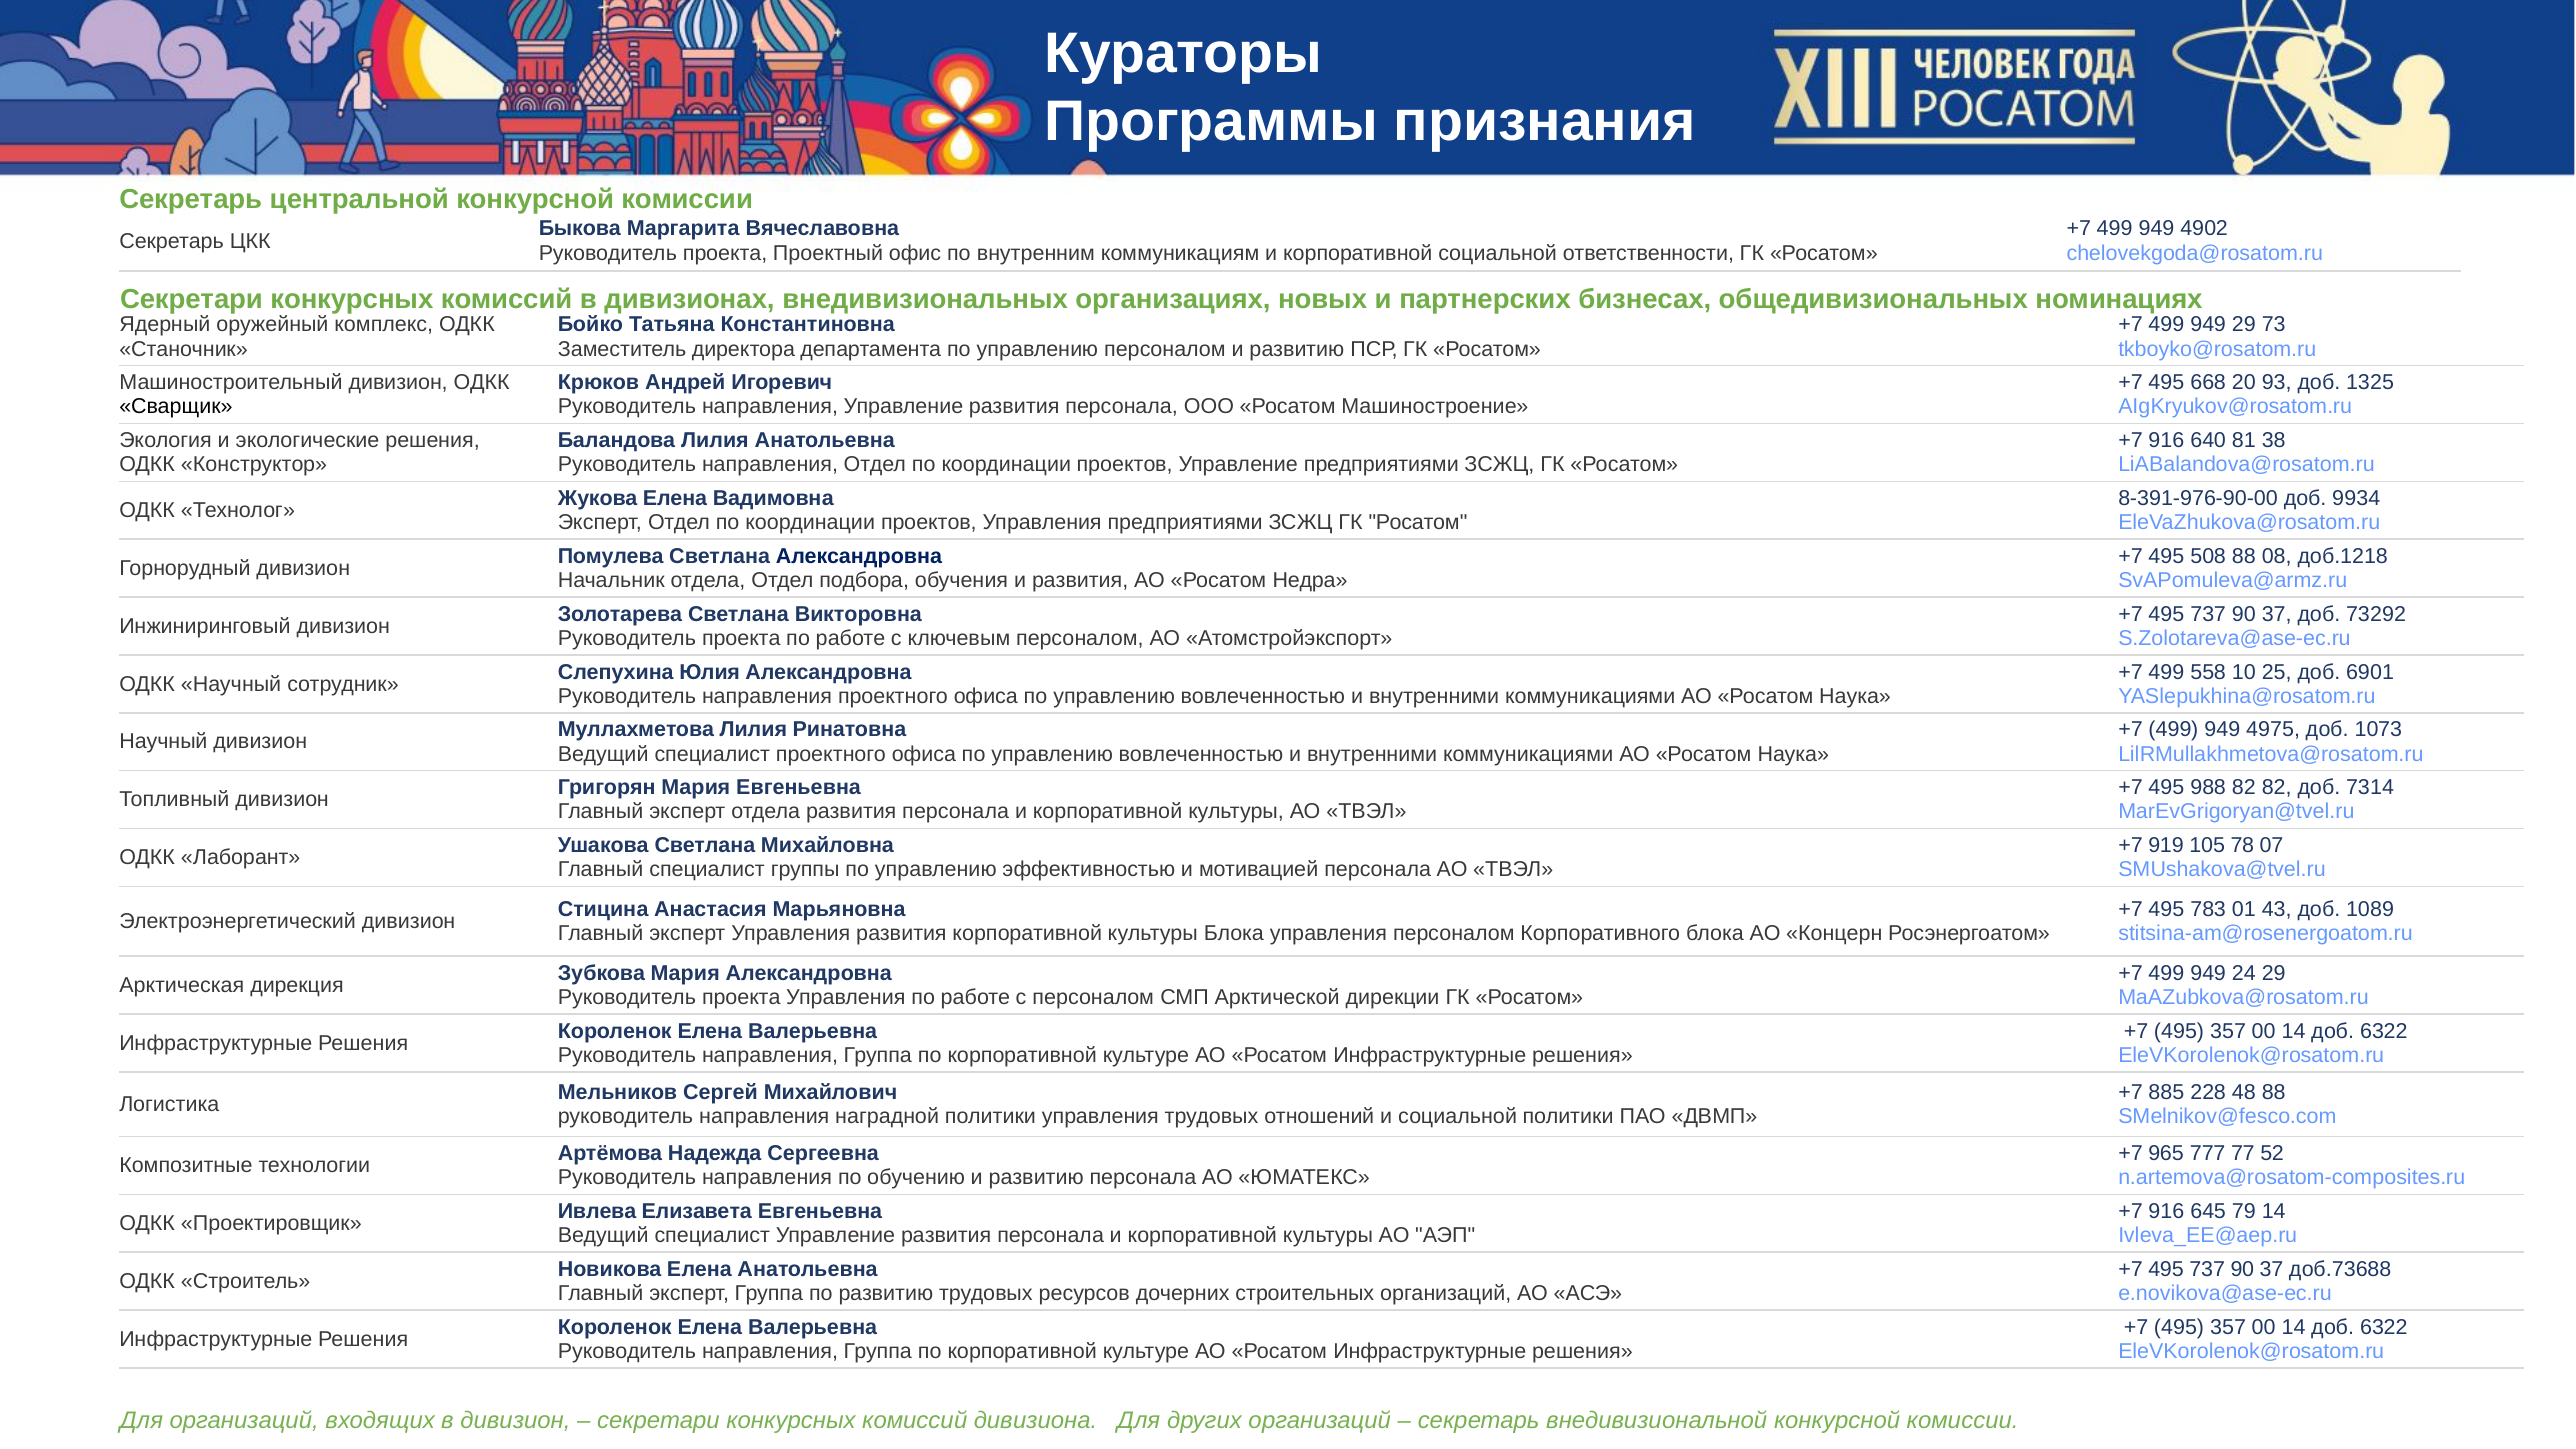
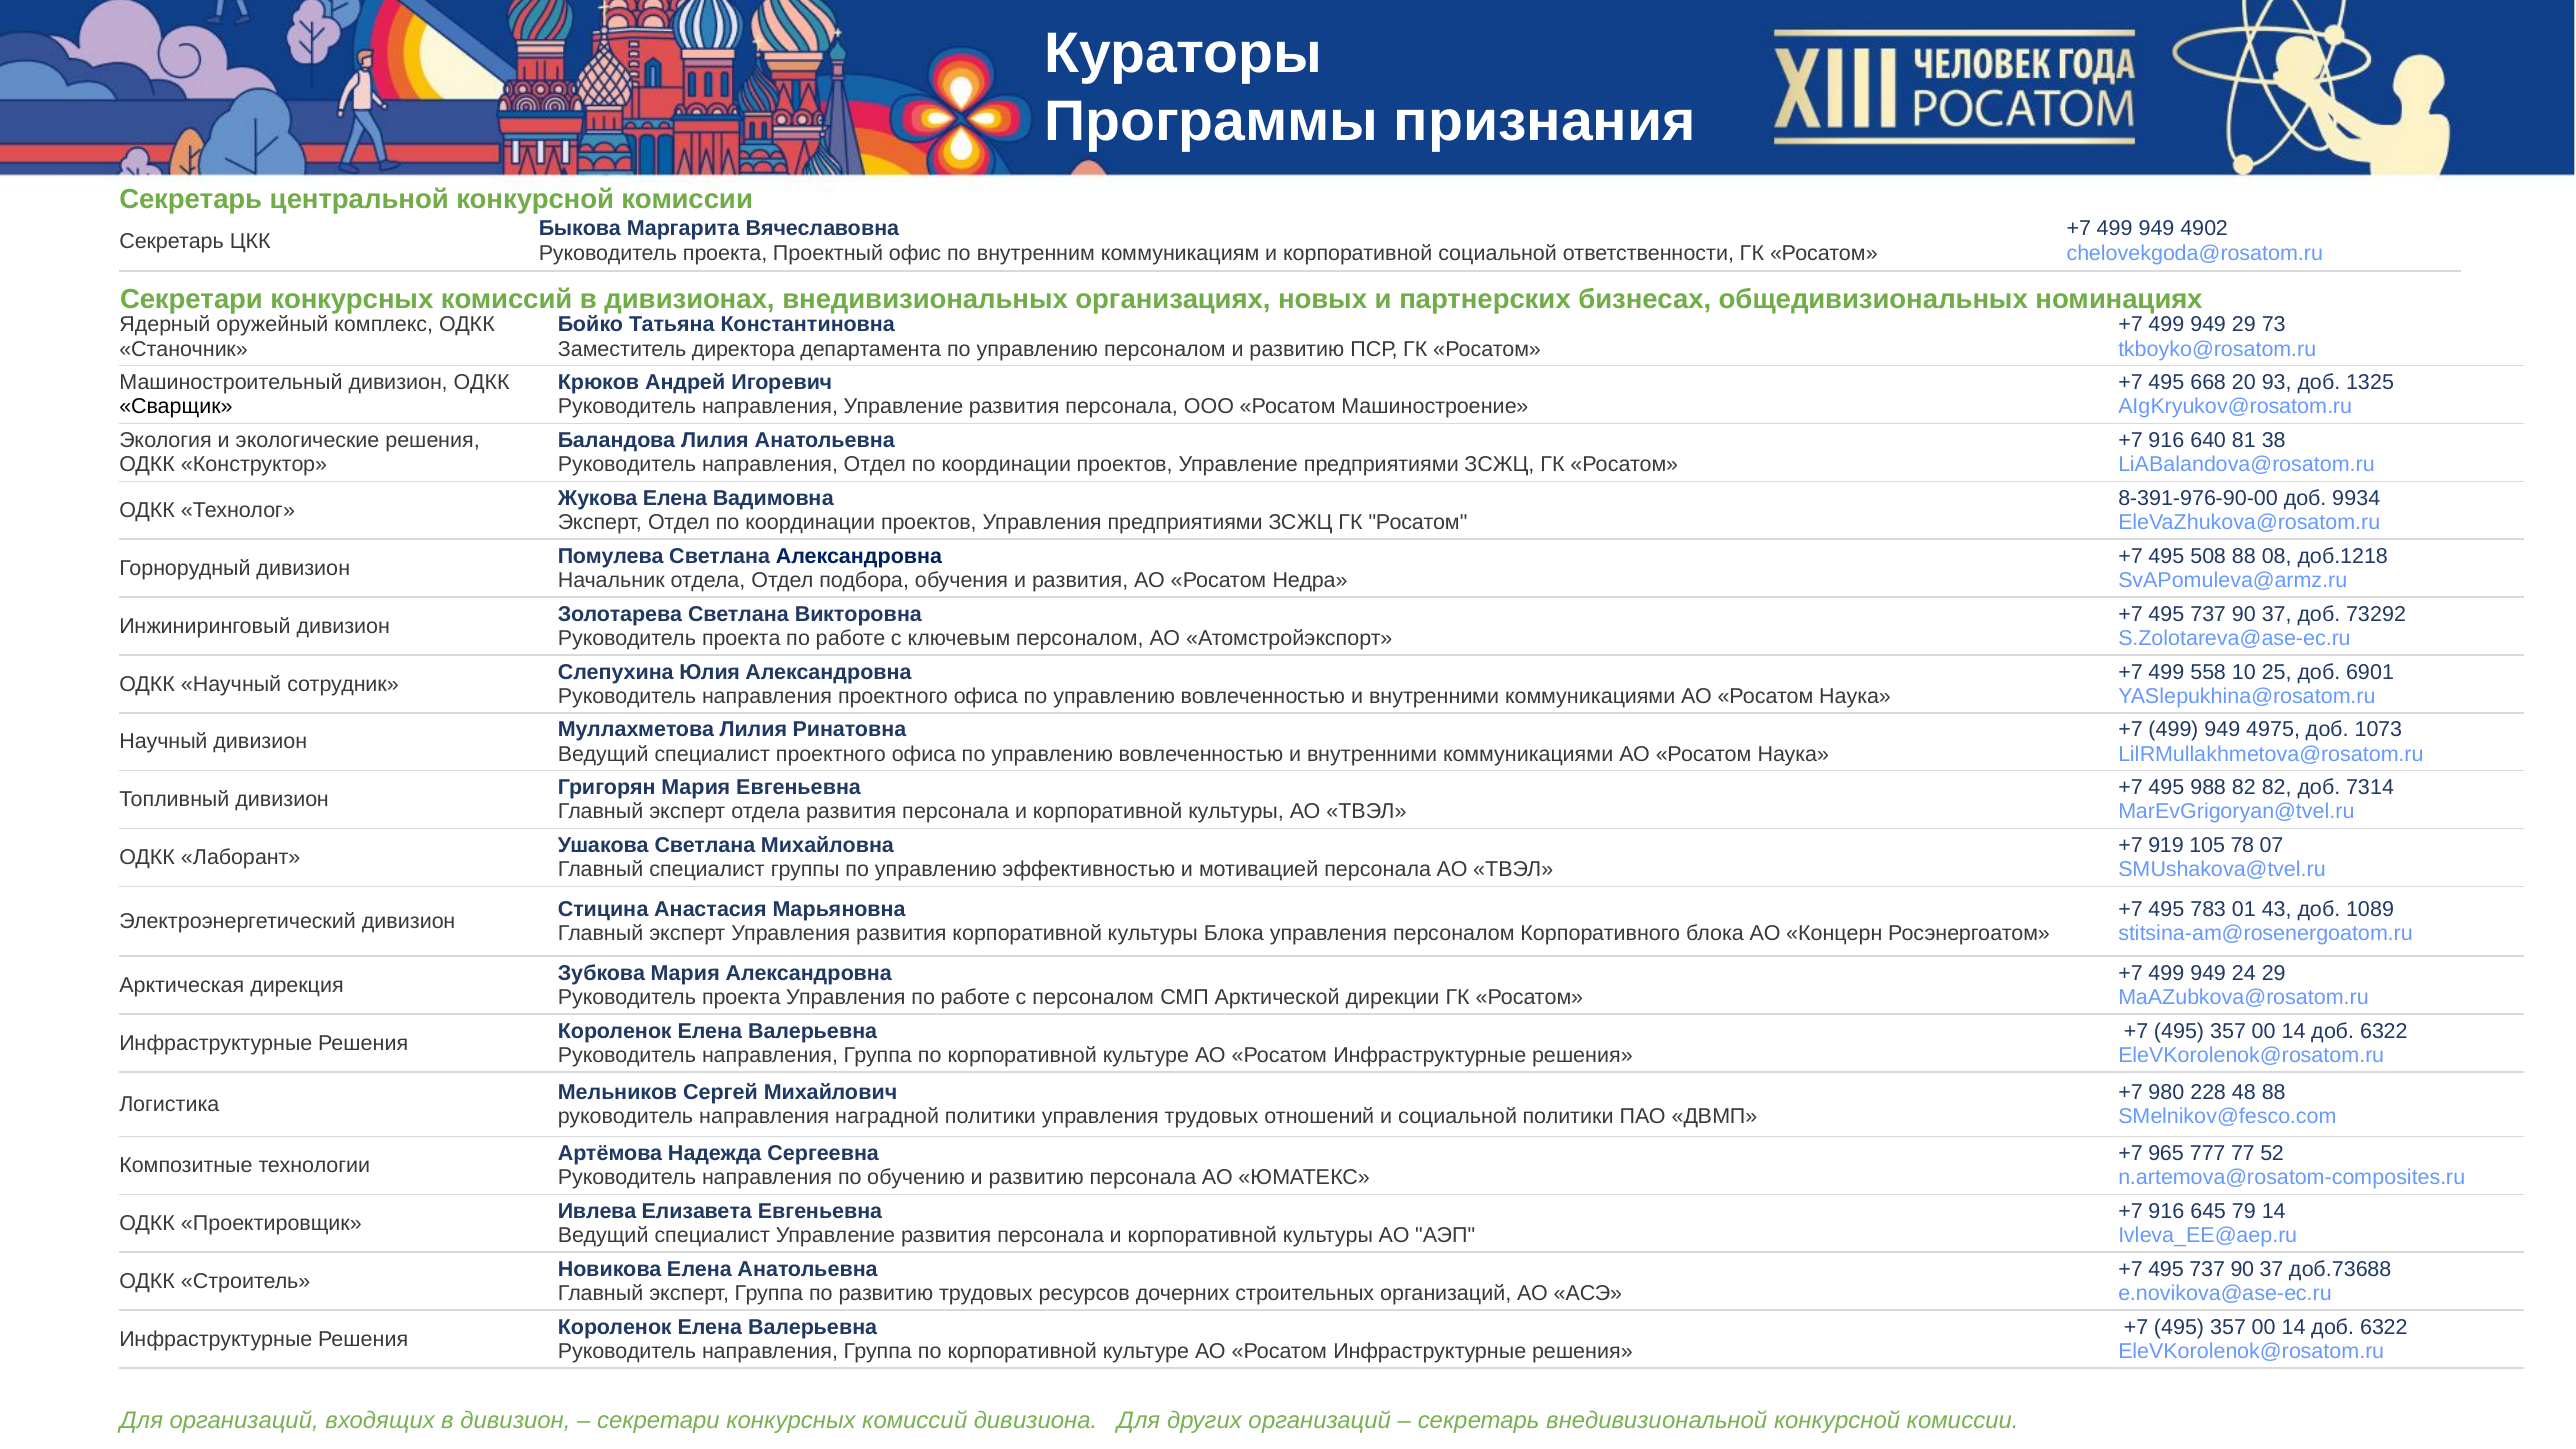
885: 885 -> 980
